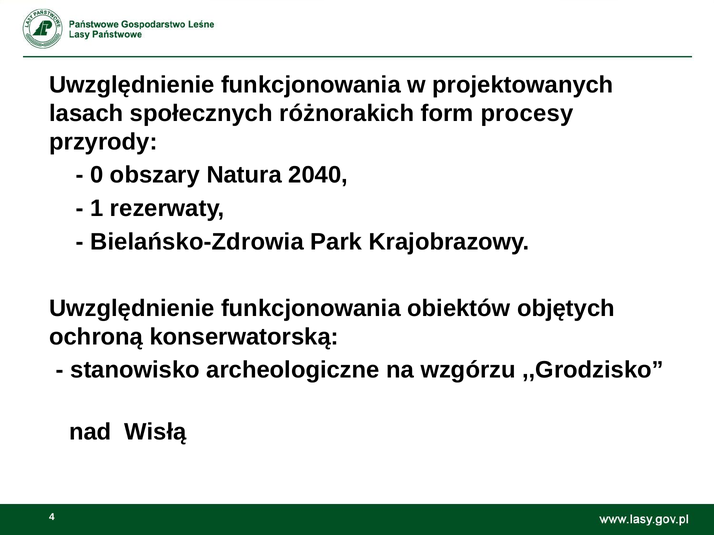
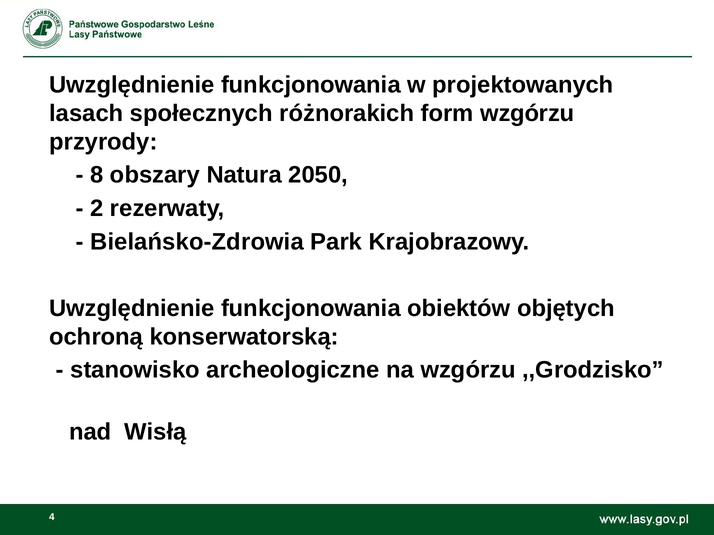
form procesy: procesy -> wzgórzu
0: 0 -> 8
2040: 2040 -> 2050
1: 1 -> 2
